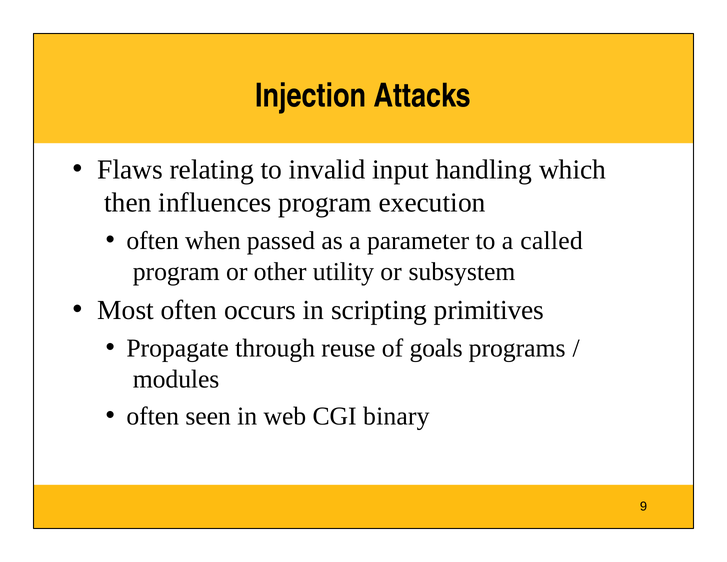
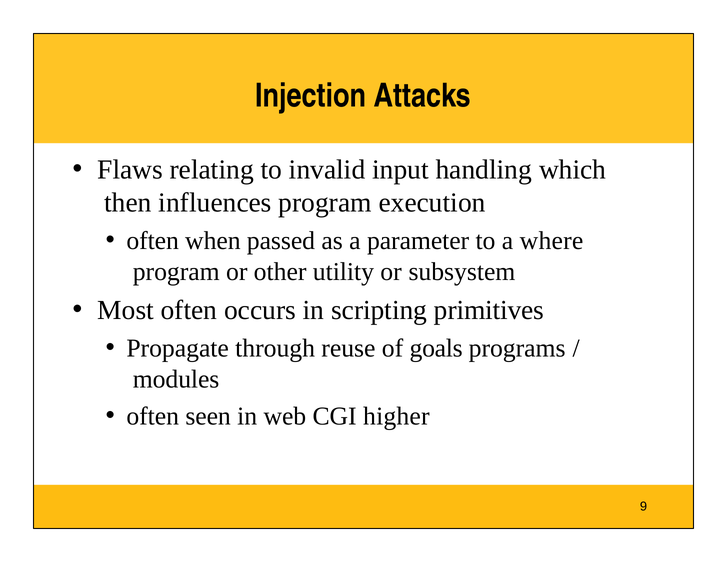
called: called -> where
binary: binary -> higher
